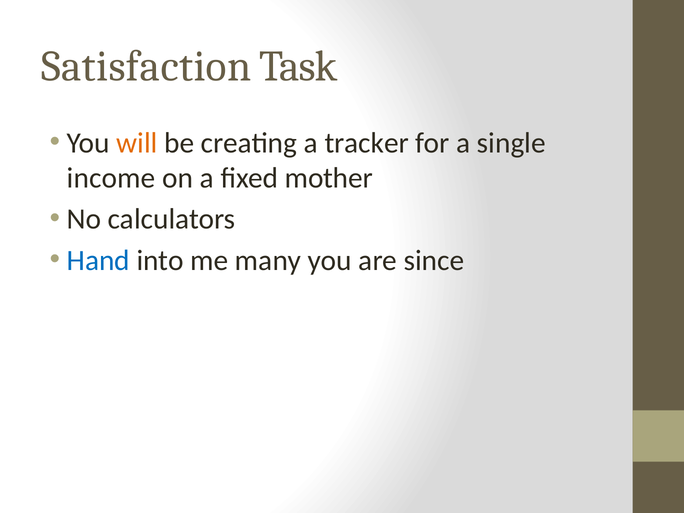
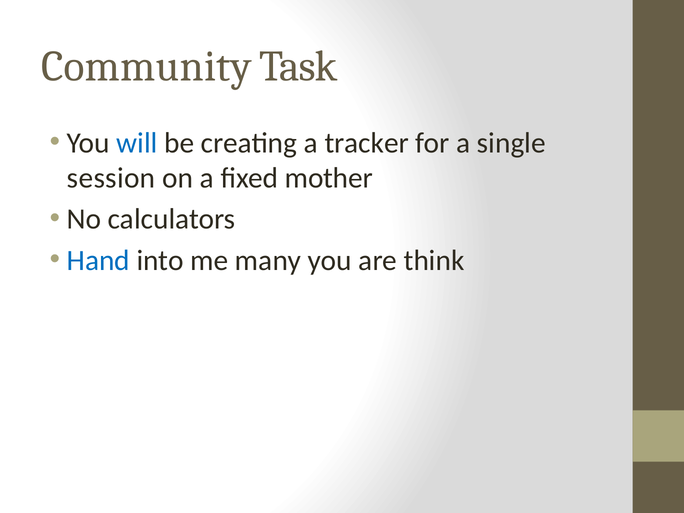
Satisfaction: Satisfaction -> Community
will colour: orange -> blue
income: income -> session
since: since -> think
